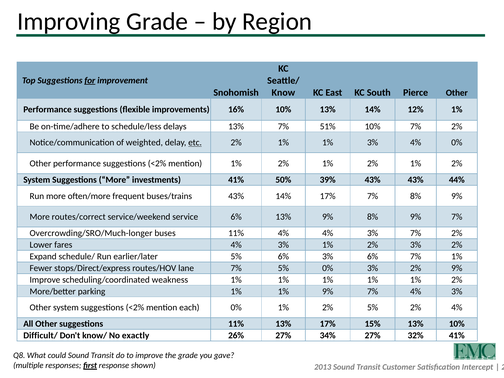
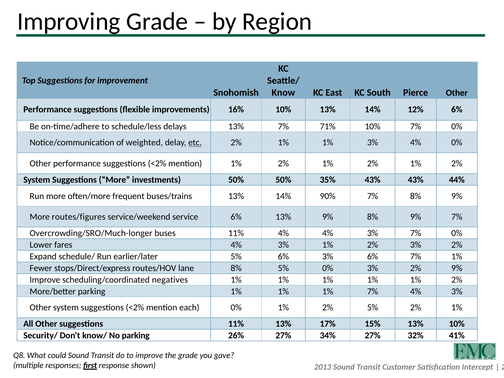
for underline: present -> none
12% 1%: 1% -> 6%
51%: 51% -> 71%
10% 7% 2%: 2% -> 0%
investments 41%: 41% -> 50%
39%: 39% -> 35%
buses/trains 43%: 43% -> 13%
14% 17%: 17% -> 90%
routes/correct: routes/correct -> routes/figures
3% 7% 2%: 2% -> 0%
lane 7%: 7% -> 8%
weakness: weakness -> negatives
parking 1% 1% 9%: 9% -> 1%
5% 2% 4%: 4% -> 1%
Difficult/: Difficult/ -> Security/
No exactly: exactly -> parking
